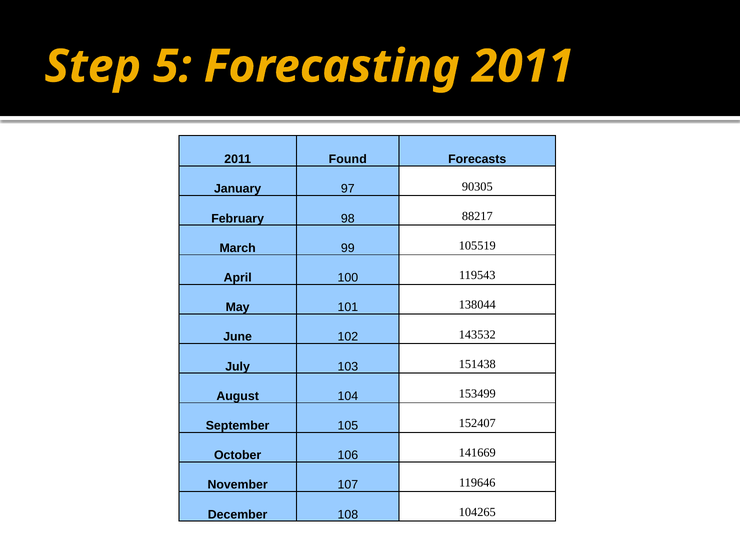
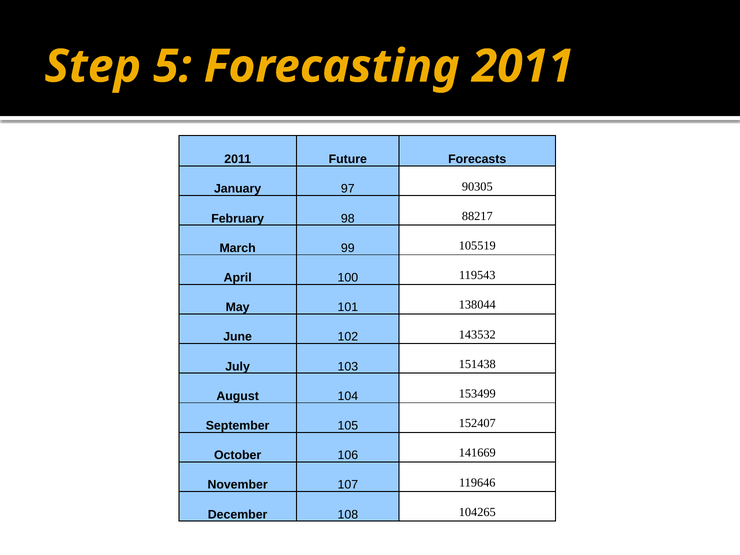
Found: Found -> Future
